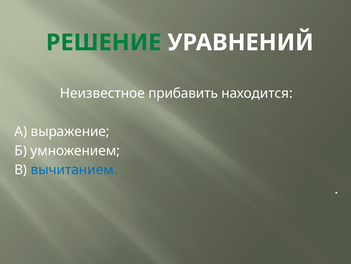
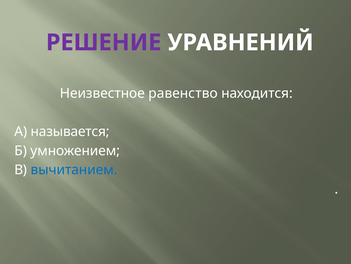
РЕШЕНИЕ colour: green -> purple
прибавить: прибавить -> равенство
выражение: выражение -> называется
